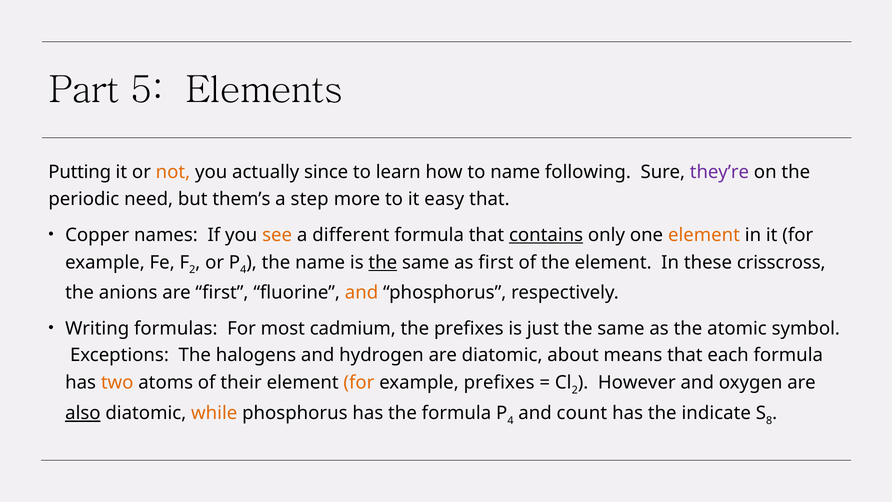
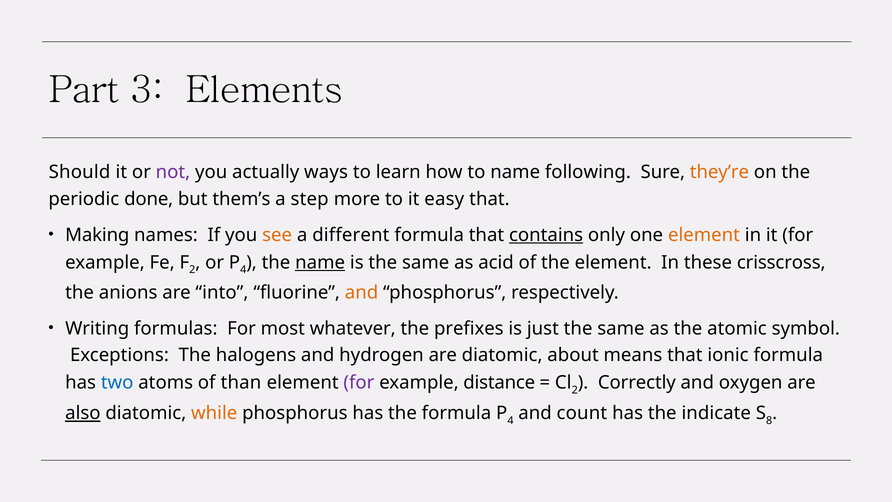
5: 5 -> 3
Putting: Putting -> Should
not colour: orange -> purple
since: since -> ways
they’re colour: purple -> orange
need: need -> done
Copper: Copper -> Making
name at (320, 262) underline: none -> present
the at (383, 262) underline: present -> none
as first: first -> acid
are first: first -> into
cadmium: cadmium -> whatever
each: each -> ionic
two colour: orange -> blue
their: their -> than
for at (359, 383) colour: orange -> purple
example prefixes: prefixes -> distance
However: However -> Correctly
